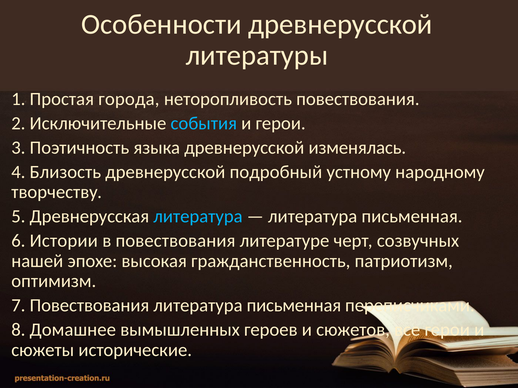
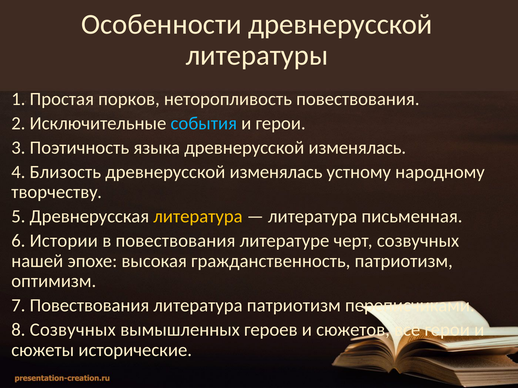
города: города -> порков
Близость древнерусской подробный: подробный -> изменялась
литература at (198, 217) colour: light blue -> yellow
письменная at (294, 306): письменная -> патриотизм
8 Домашнее: Домашнее -> Созвучных
